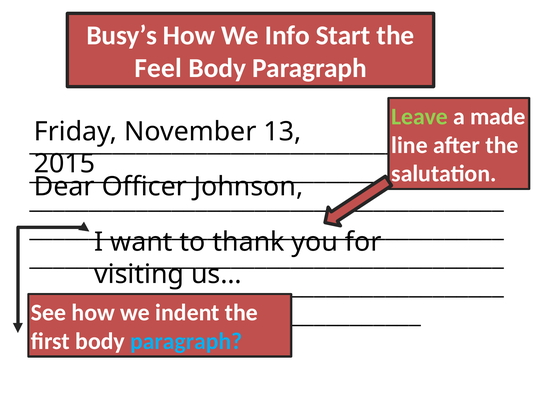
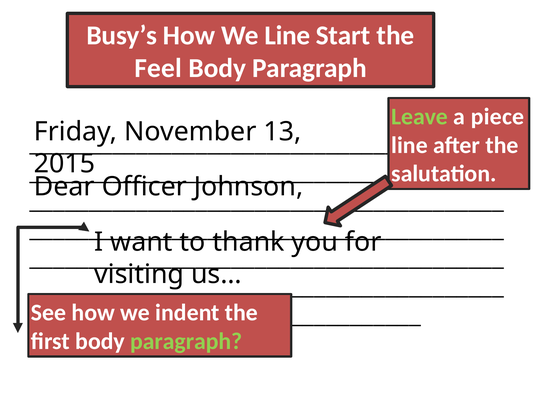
We Info: Info -> Line
made: made -> piece
paragraph at (186, 341) colour: light blue -> light green
